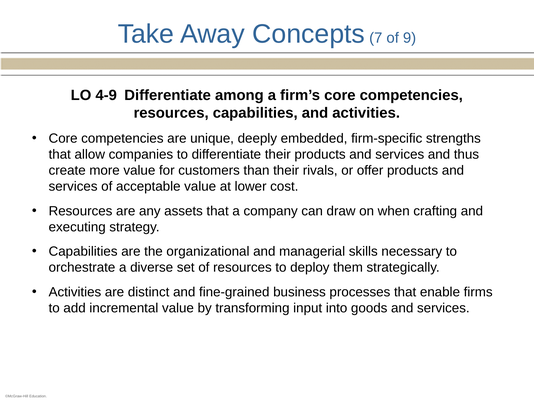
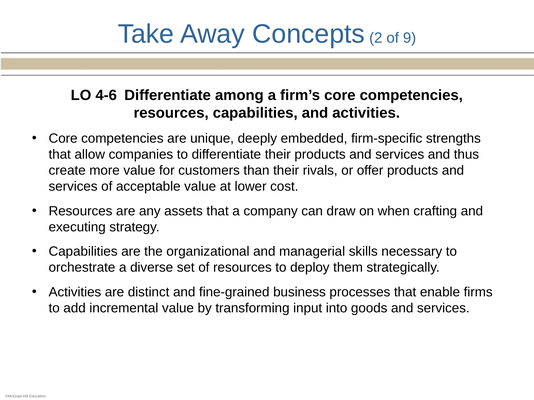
7: 7 -> 2
4-9: 4-9 -> 4-6
